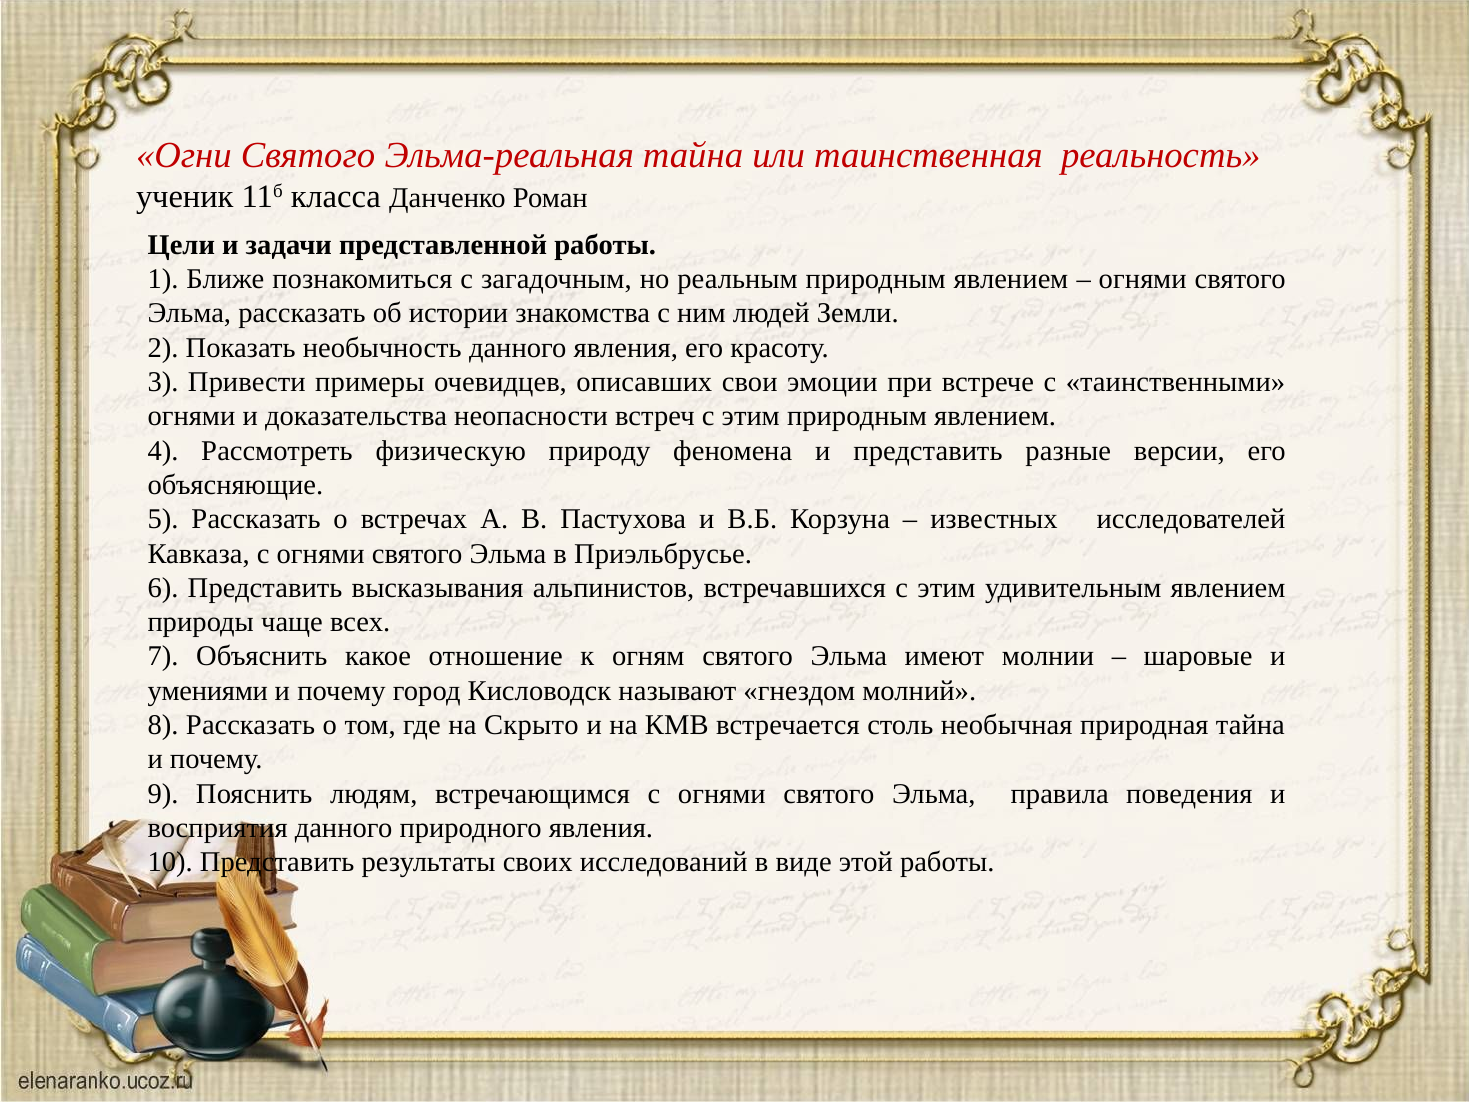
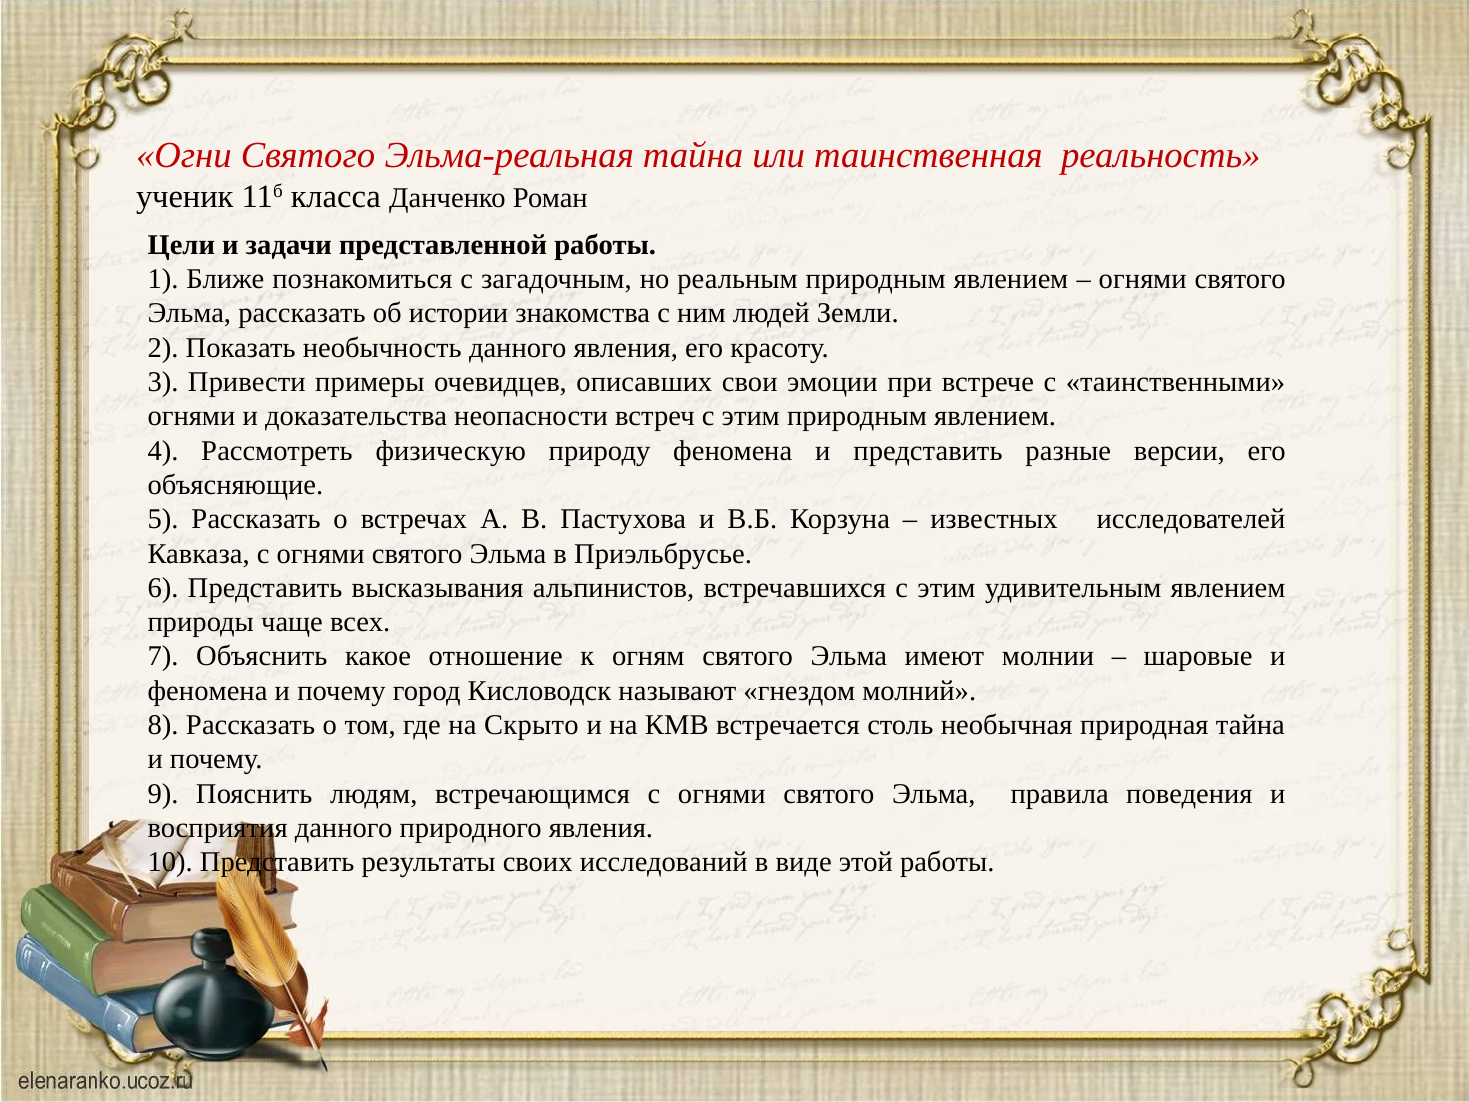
умениями at (208, 691): умениями -> феномена
